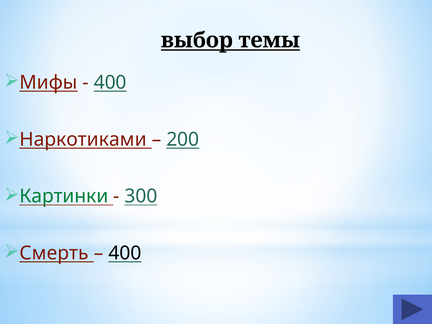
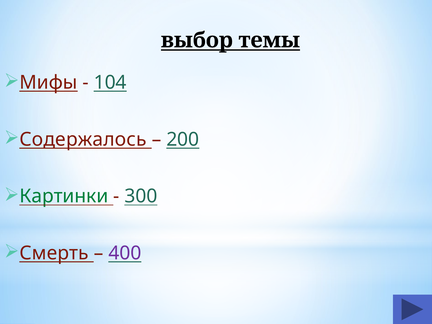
400 at (110, 82): 400 -> 104
Наркотиками: Наркотиками -> Содержалось
400 at (125, 253) colour: black -> purple
